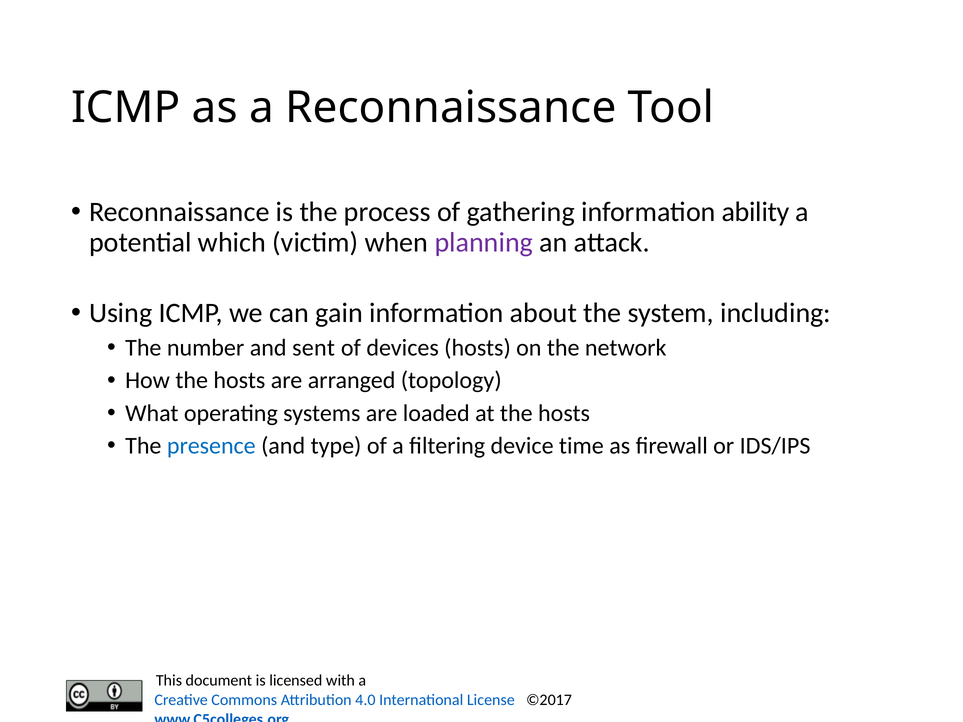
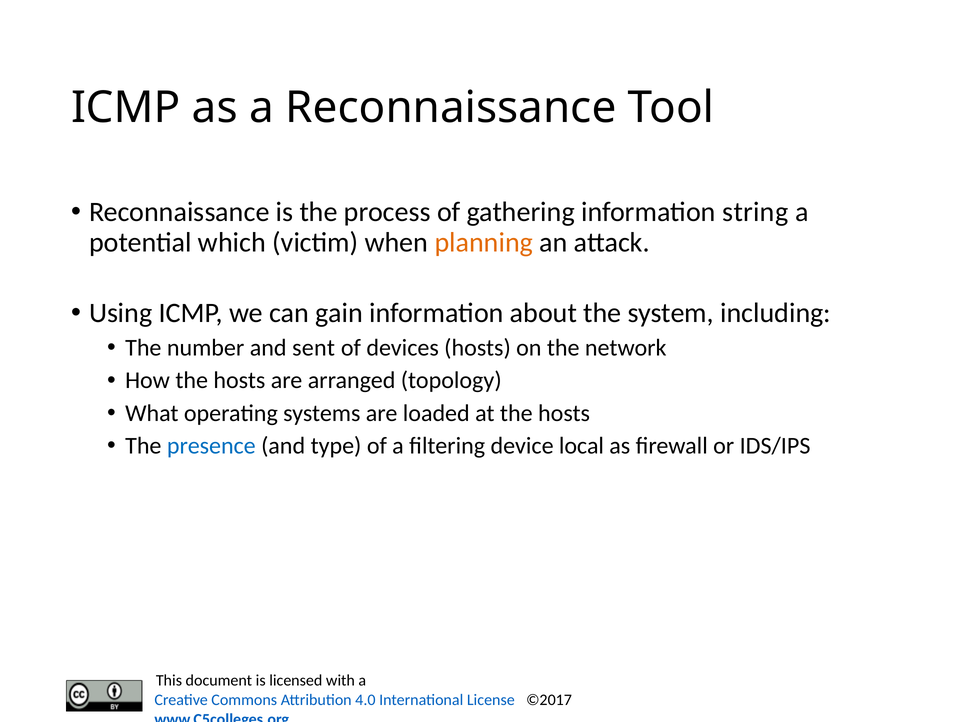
ability: ability -> string
planning colour: purple -> orange
time: time -> local
